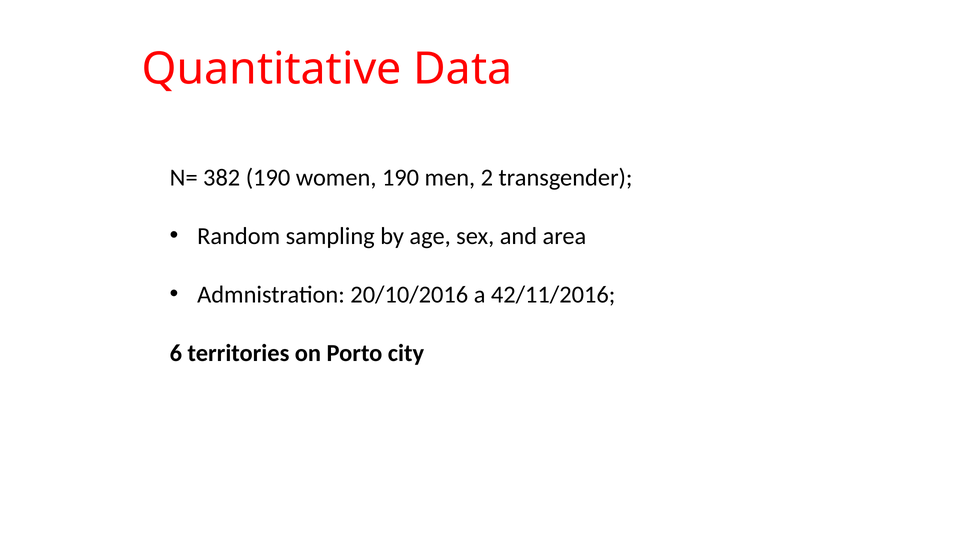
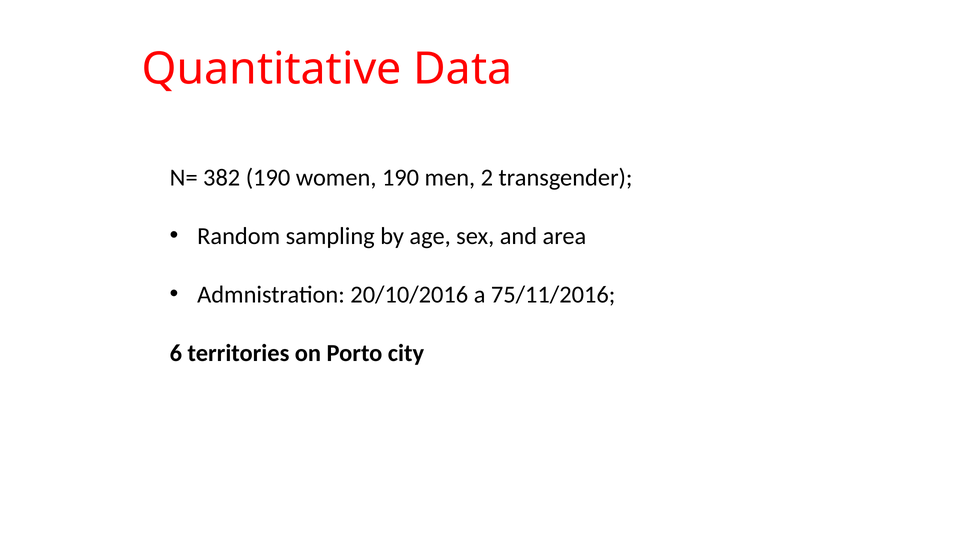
42/11/2016: 42/11/2016 -> 75/11/2016
